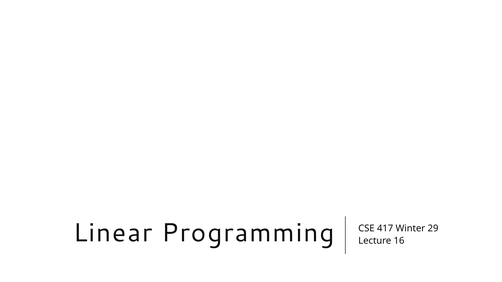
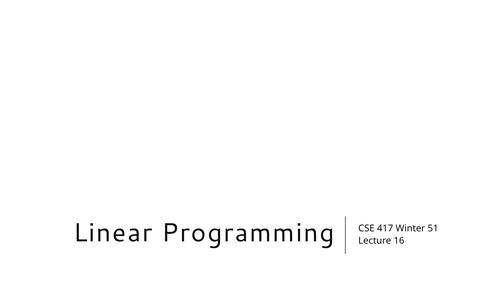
29: 29 -> 51
